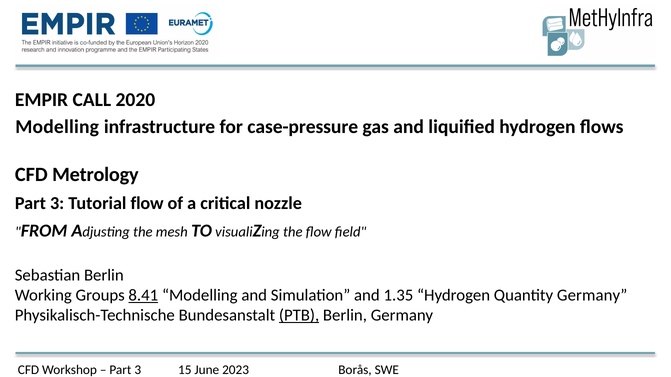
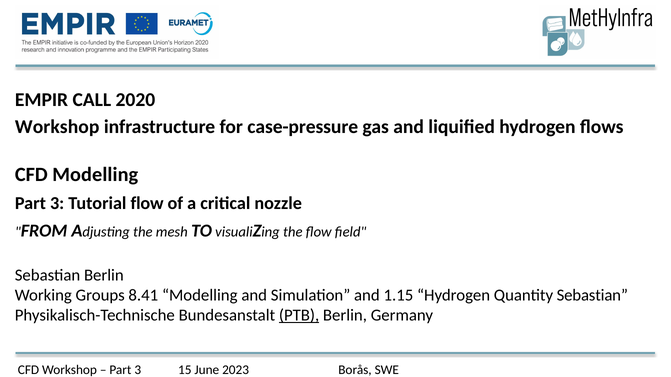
Modelling at (57, 127): Modelling -> Workshop
CFD Metrology: Metrology -> Modelling
8.41 underline: present -> none
1.35: 1.35 -> 1.15
Quantity Germany: Germany -> Sebastian
